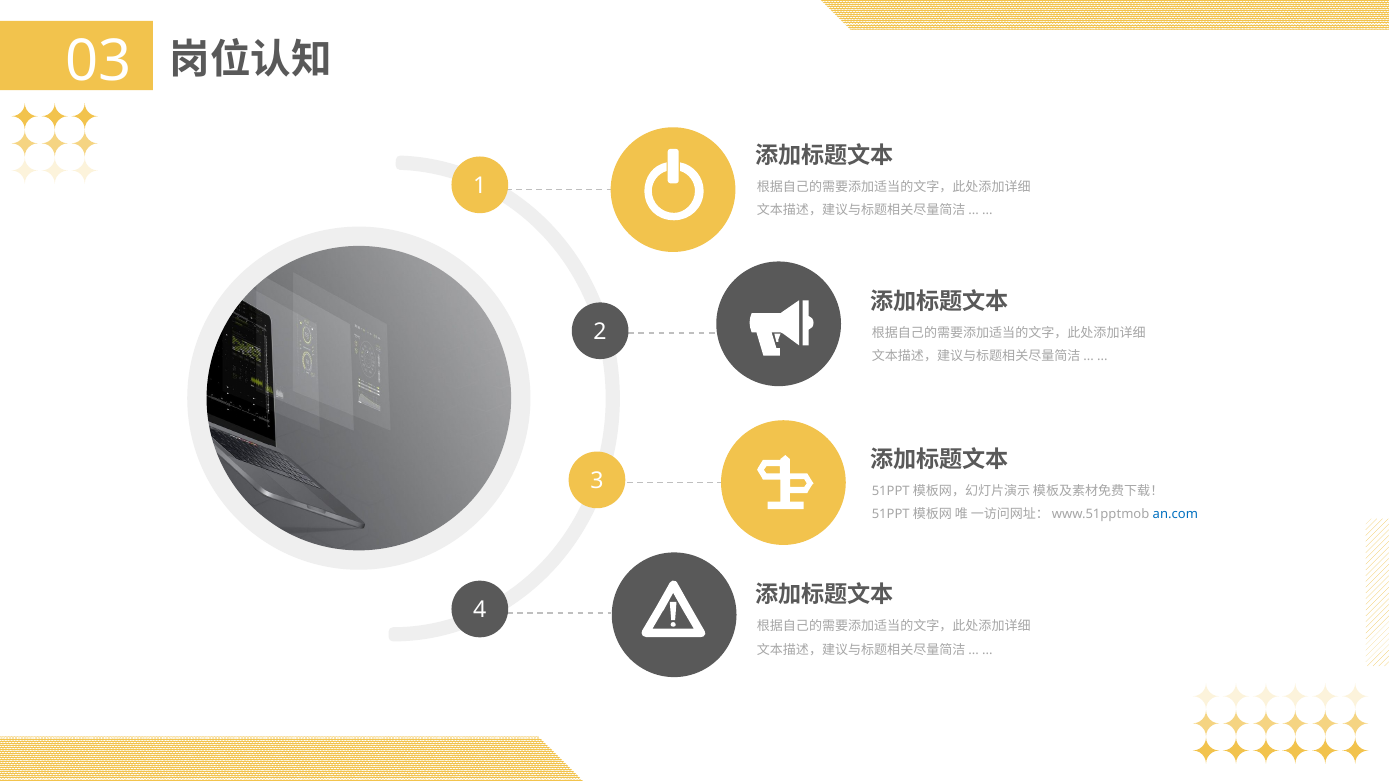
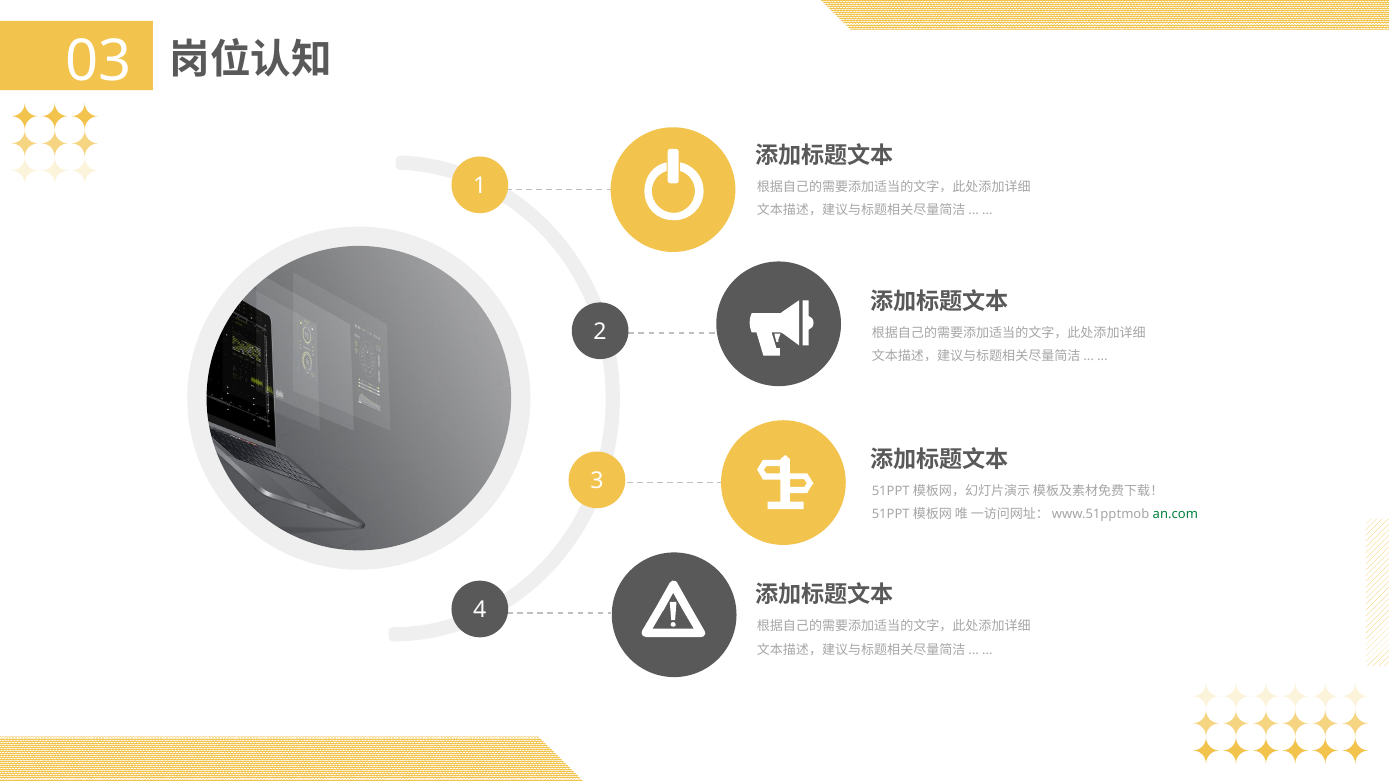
an.com colour: blue -> green
